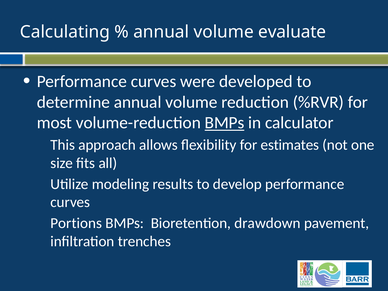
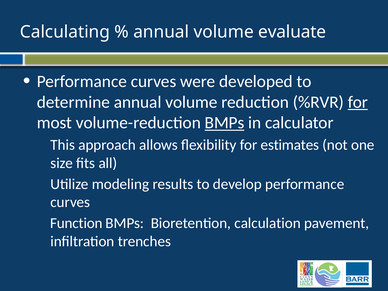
for at (358, 102) underline: none -> present
Portions: Portions -> Function
drawdown: drawdown -> calculation
